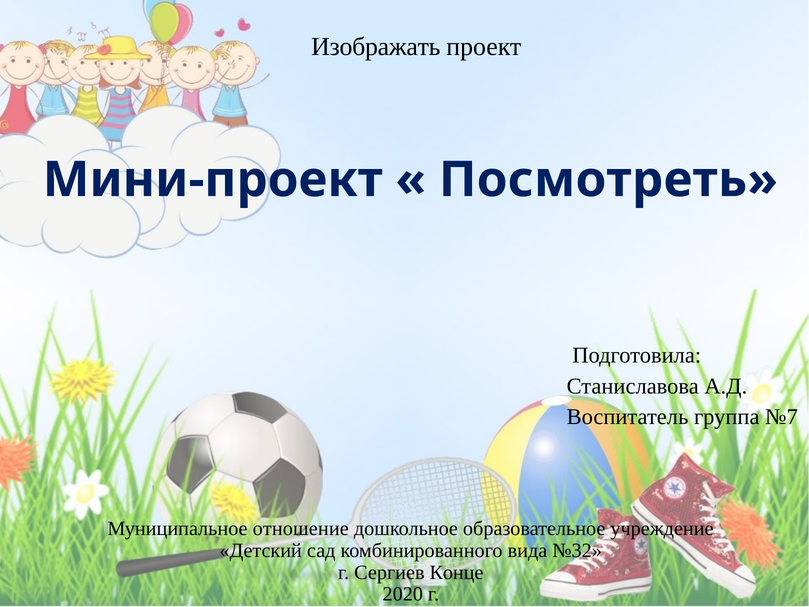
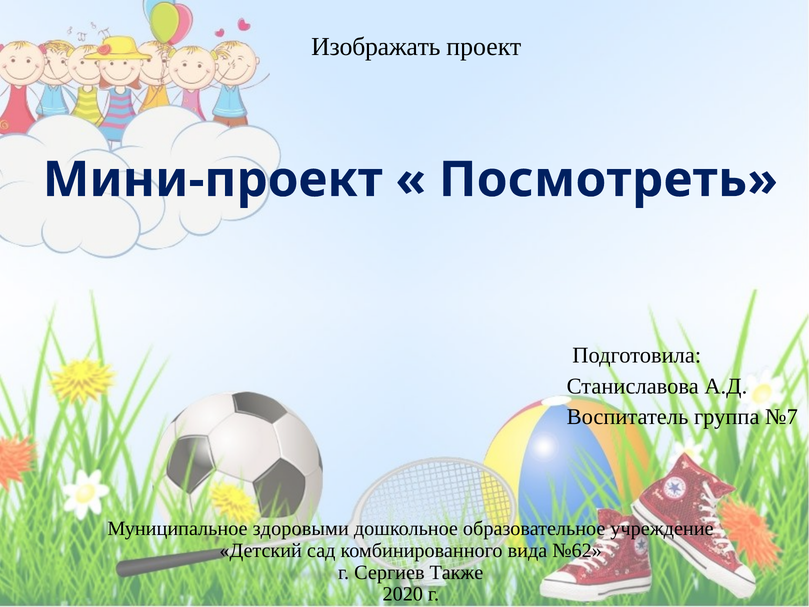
отношение: отношение -> здоровыми
№32: №32 -> №62
Конце: Конце -> Также
